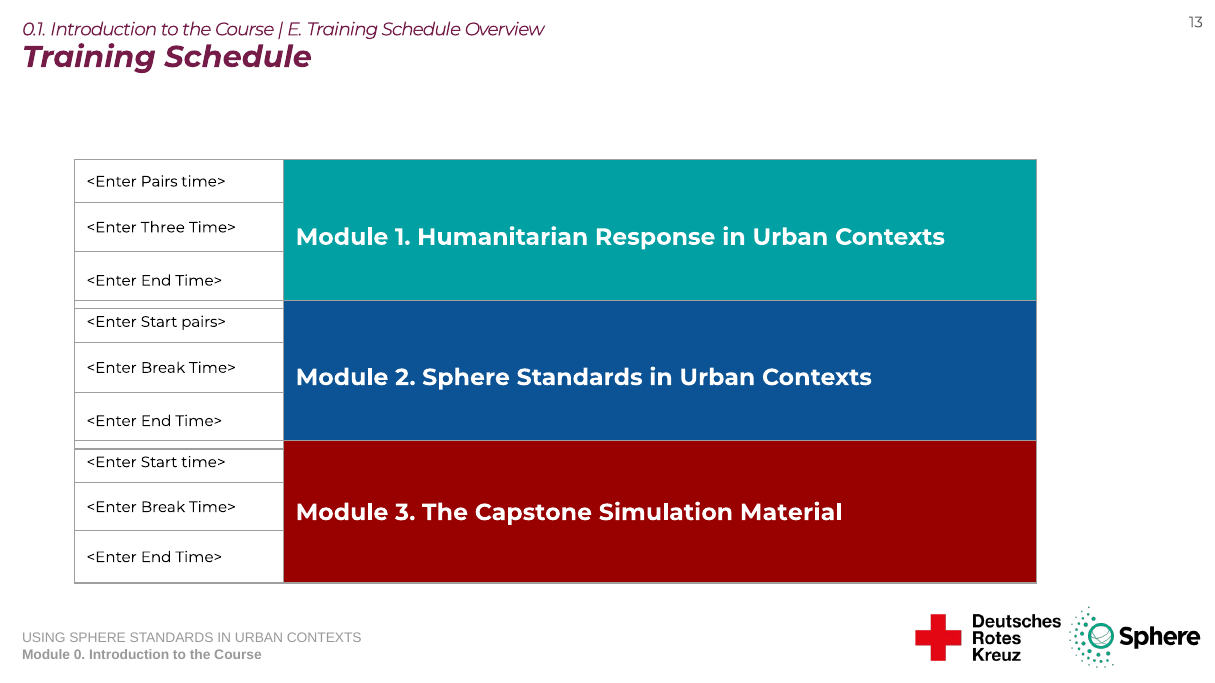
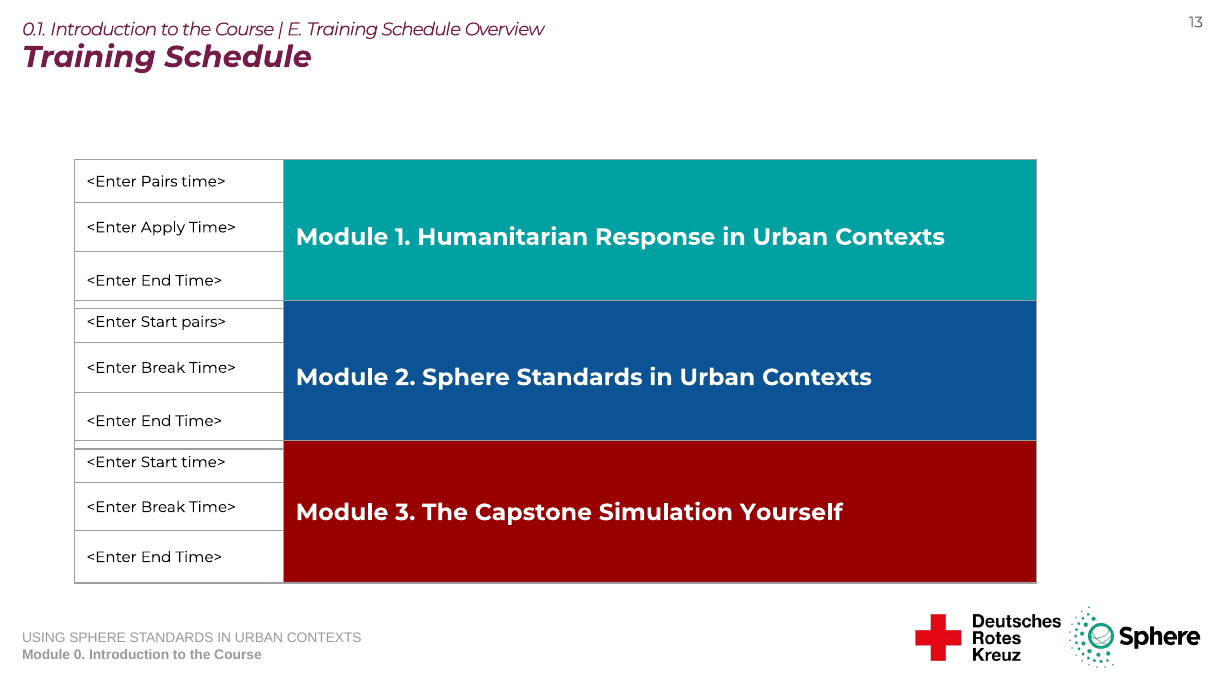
Three: Three -> Apply
Material: Material -> Yourself
